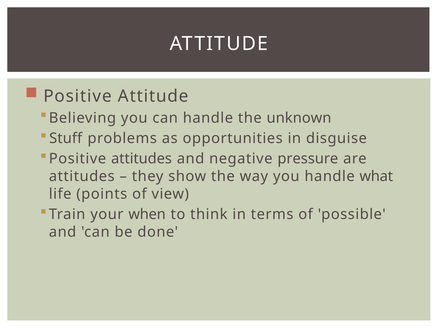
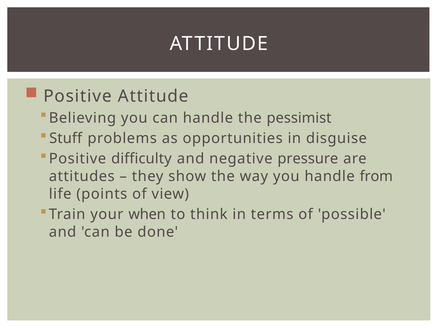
unknown: unknown -> pessimist
Positive attitudes: attitudes -> difficulty
what: what -> from
